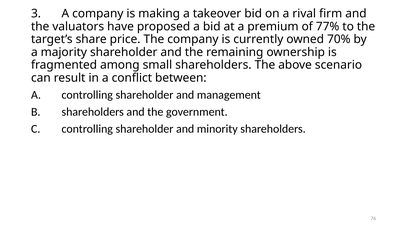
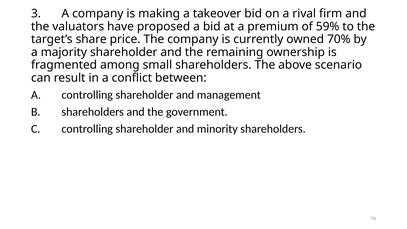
77%: 77% -> 59%
